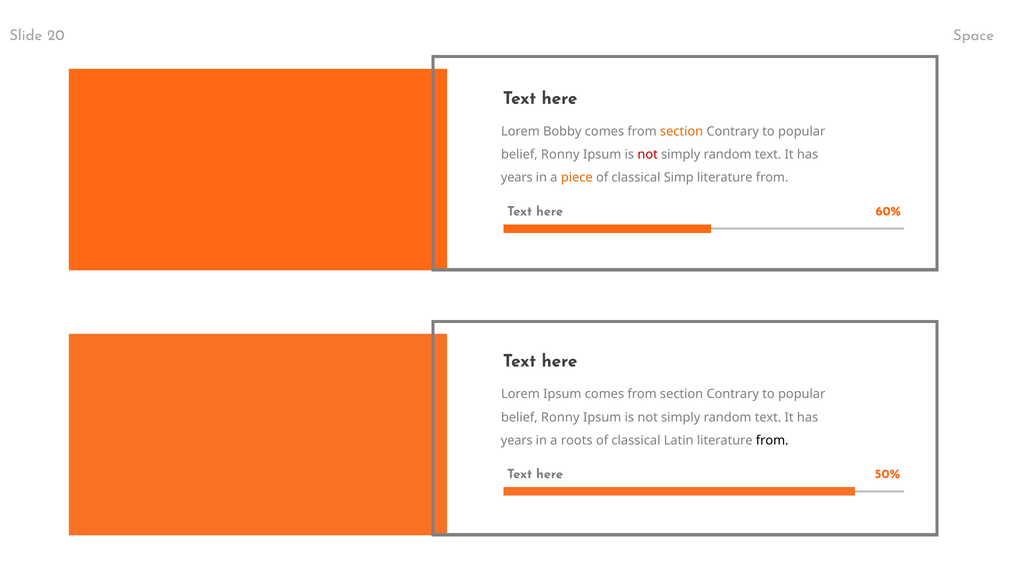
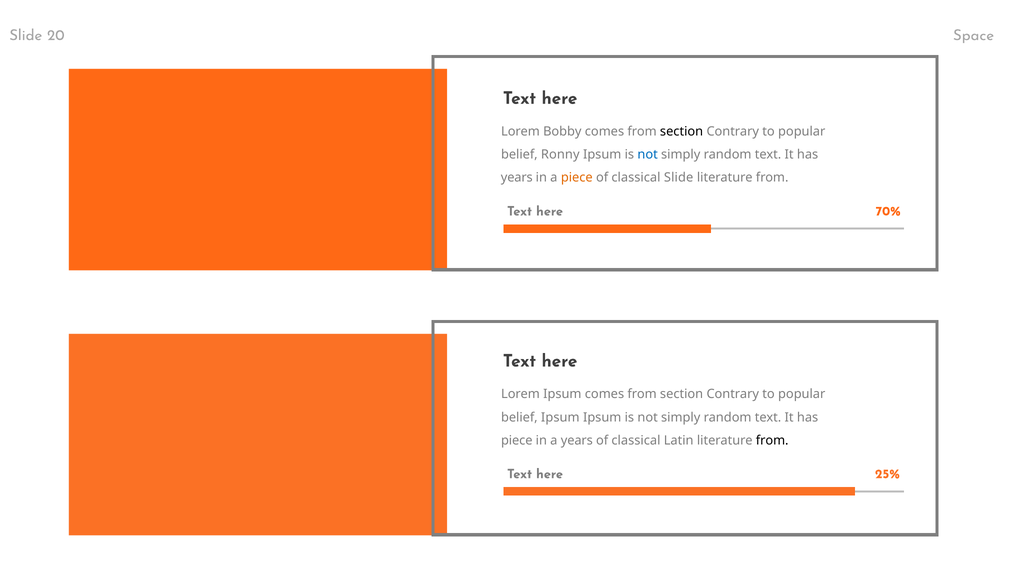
section at (682, 132) colour: orange -> black
not at (648, 155) colour: red -> blue
classical Simp: Simp -> Slide
60%: 60% -> 70%
Ronny at (560, 418): Ronny -> Ipsum
years at (517, 441): years -> piece
a roots: roots -> years
50%: 50% -> 25%
